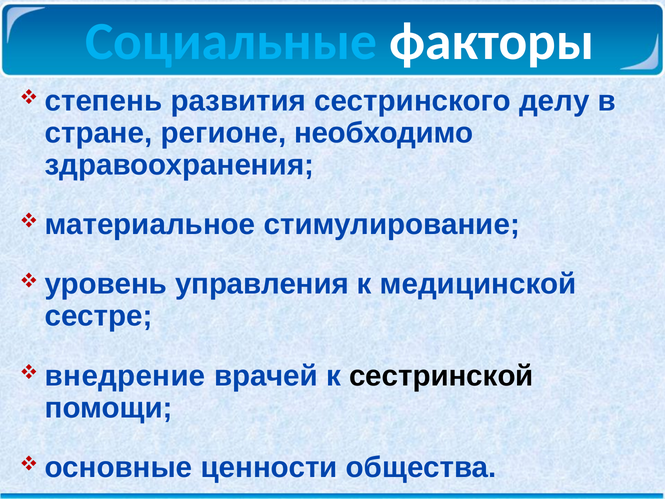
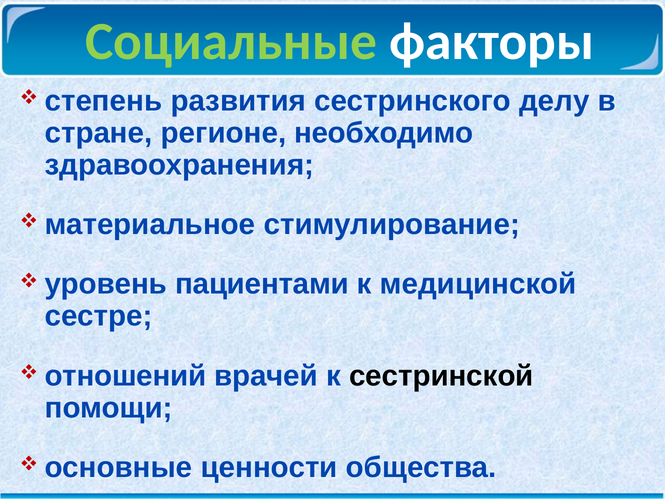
Социальные colour: light blue -> light green
управления: управления -> пациентами
внедрение: внедрение -> отношений
